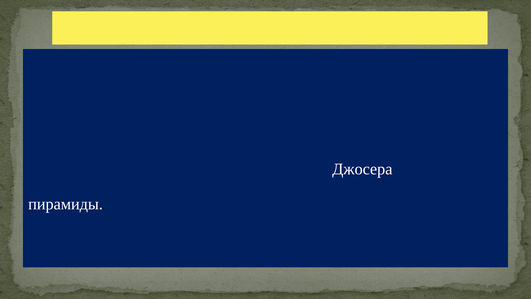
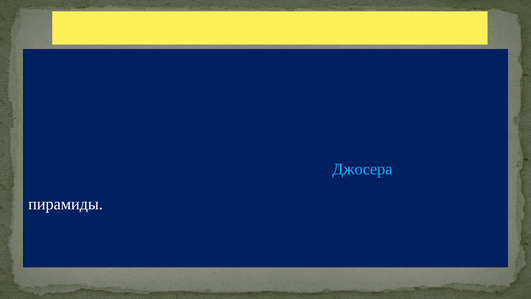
Джосера at (362, 169) colour: white -> light blue
